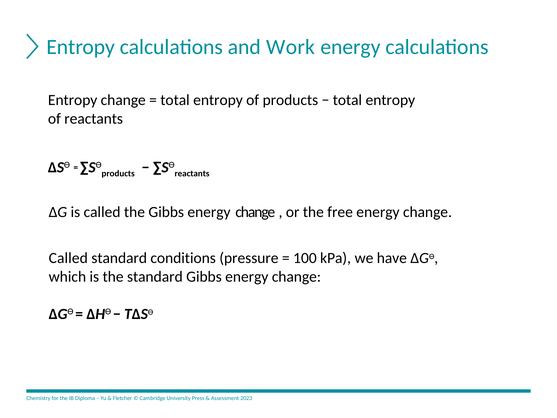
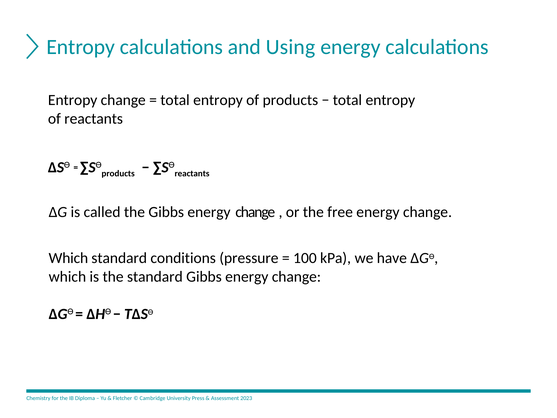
Work: Work -> Using
Called at (68, 258): Called -> Which
